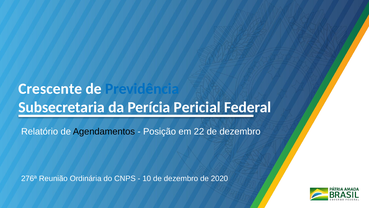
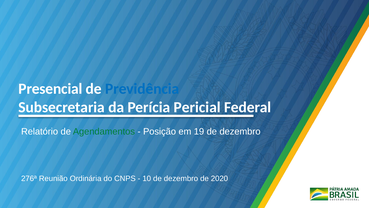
Crescente: Crescente -> Presencial
Agendamentos colour: black -> green
22: 22 -> 19
